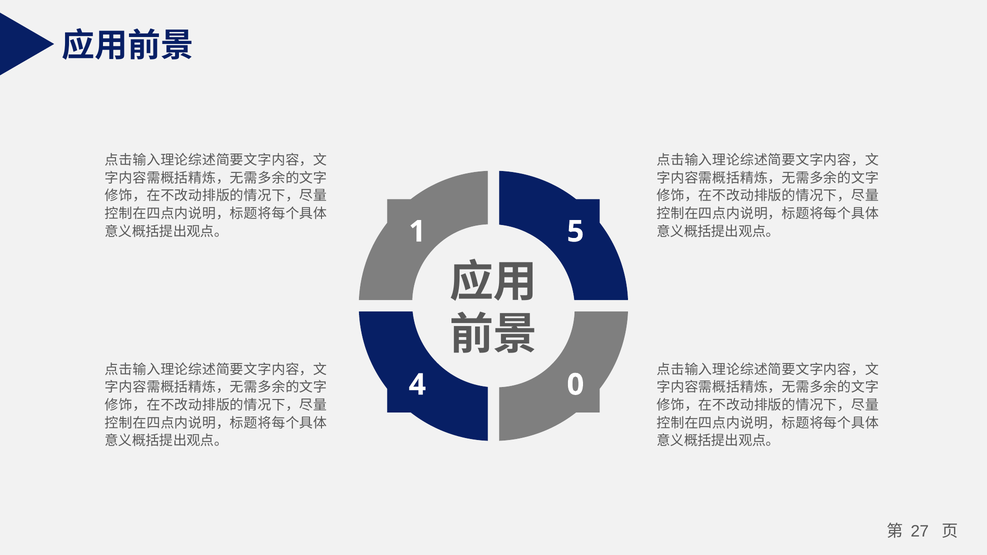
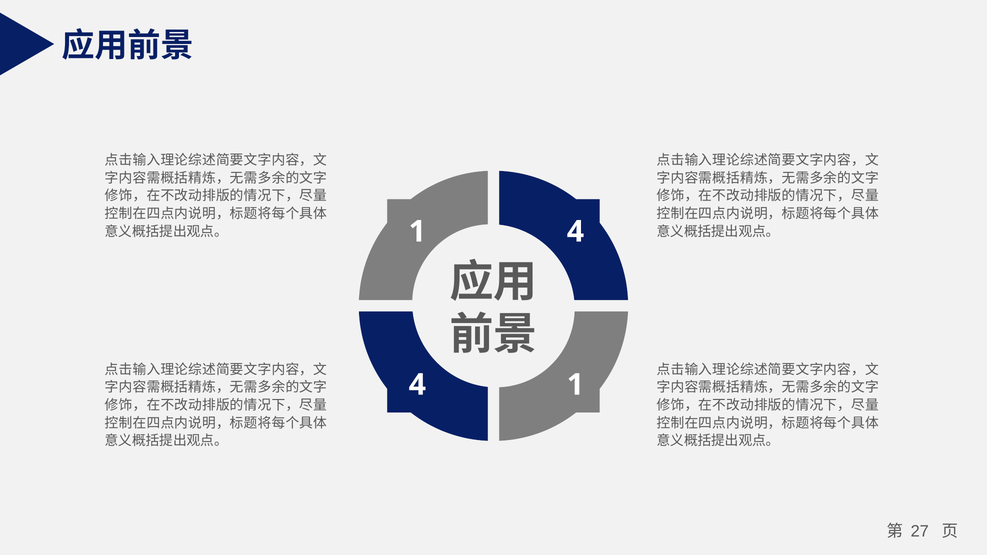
1 5: 5 -> 4
4 0: 0 -> 1
